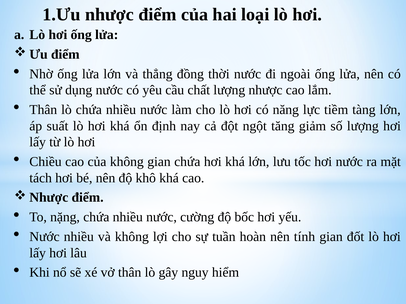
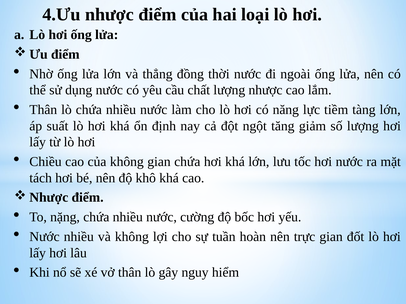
1.Ưu: 1.Ưu -> 4.Ưu
tính: tính -> trực
